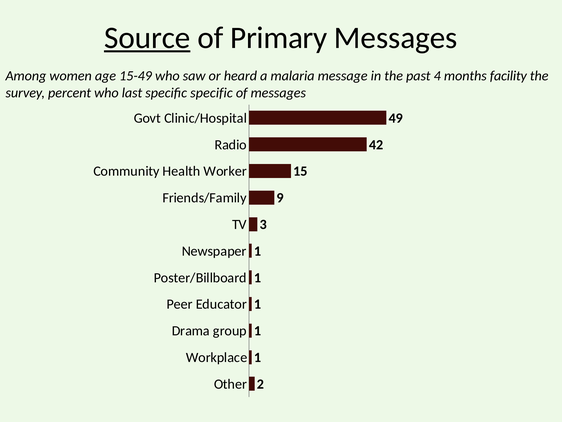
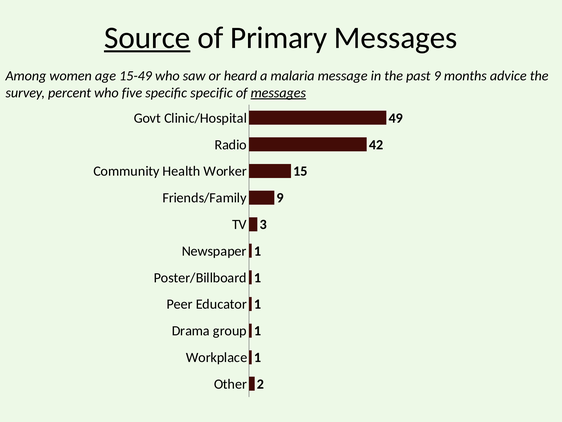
past 4: 4 -> 9
facility: facility -> advice
last: last -> five
messages at (278, 93) underline: none -> present
